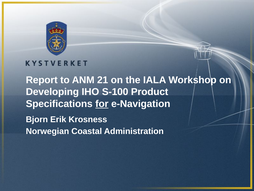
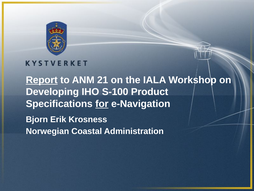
Report underline: none -> present
